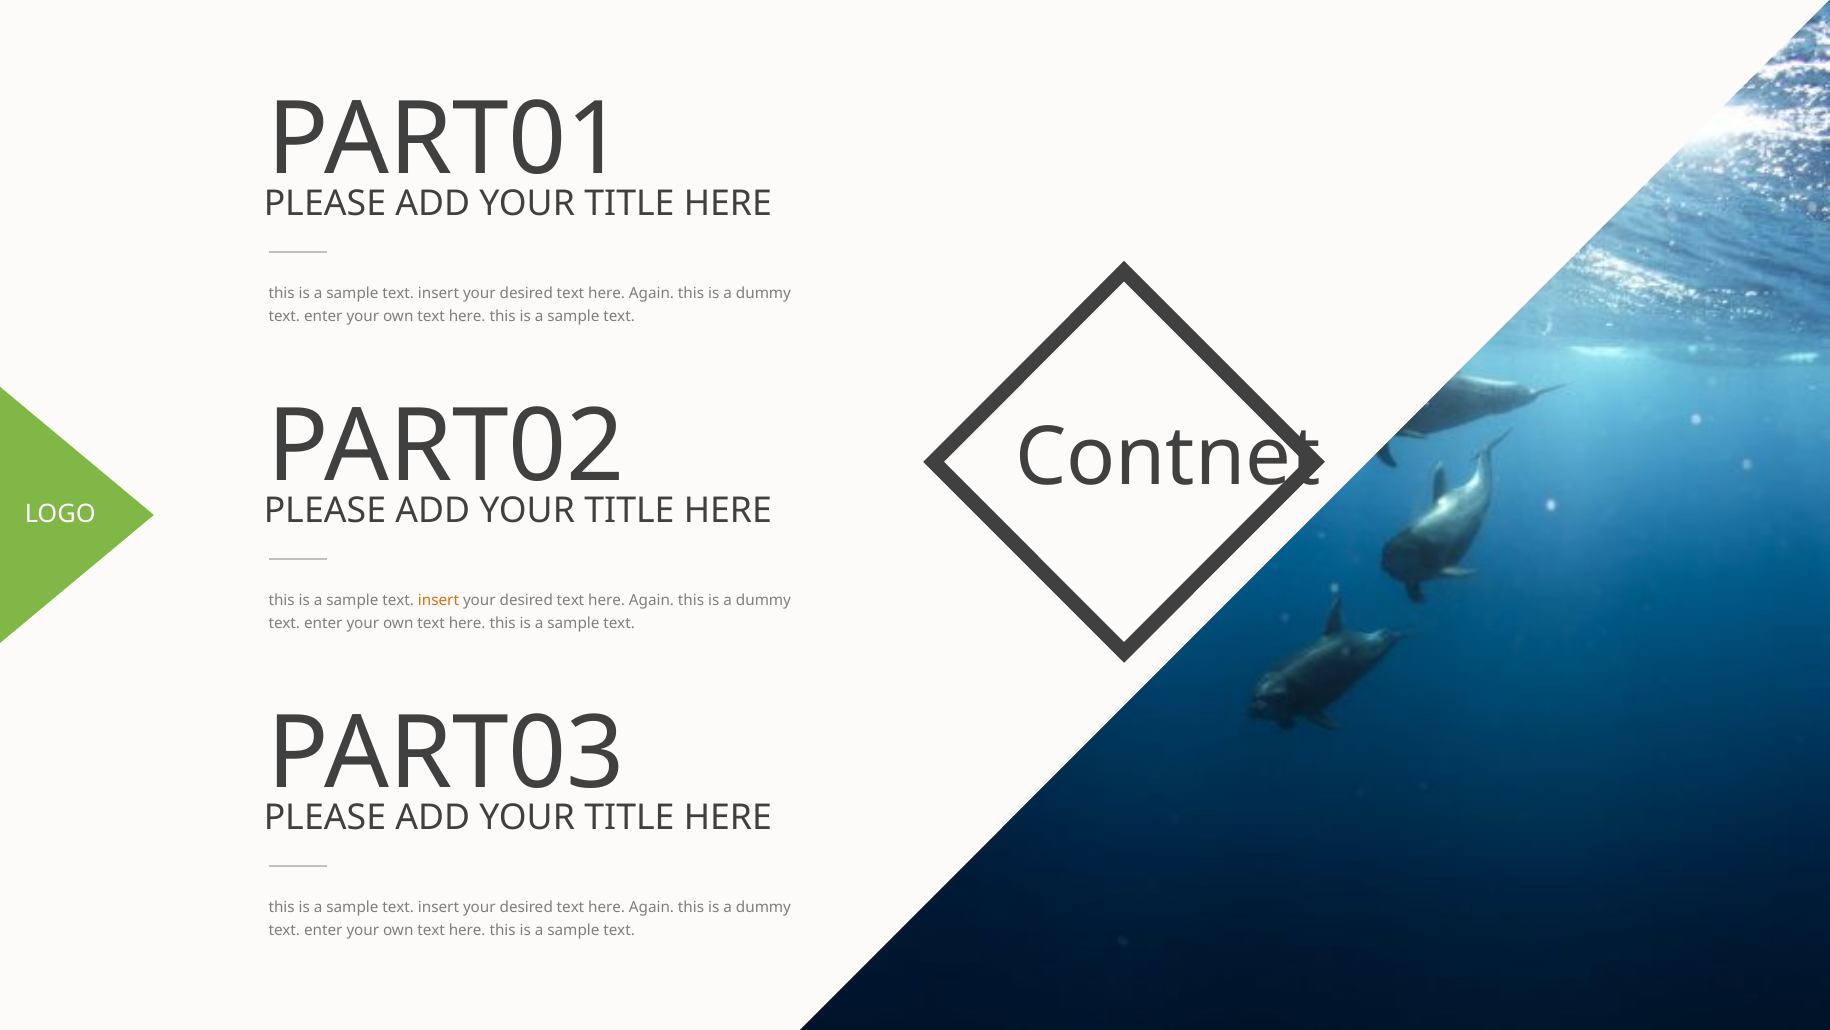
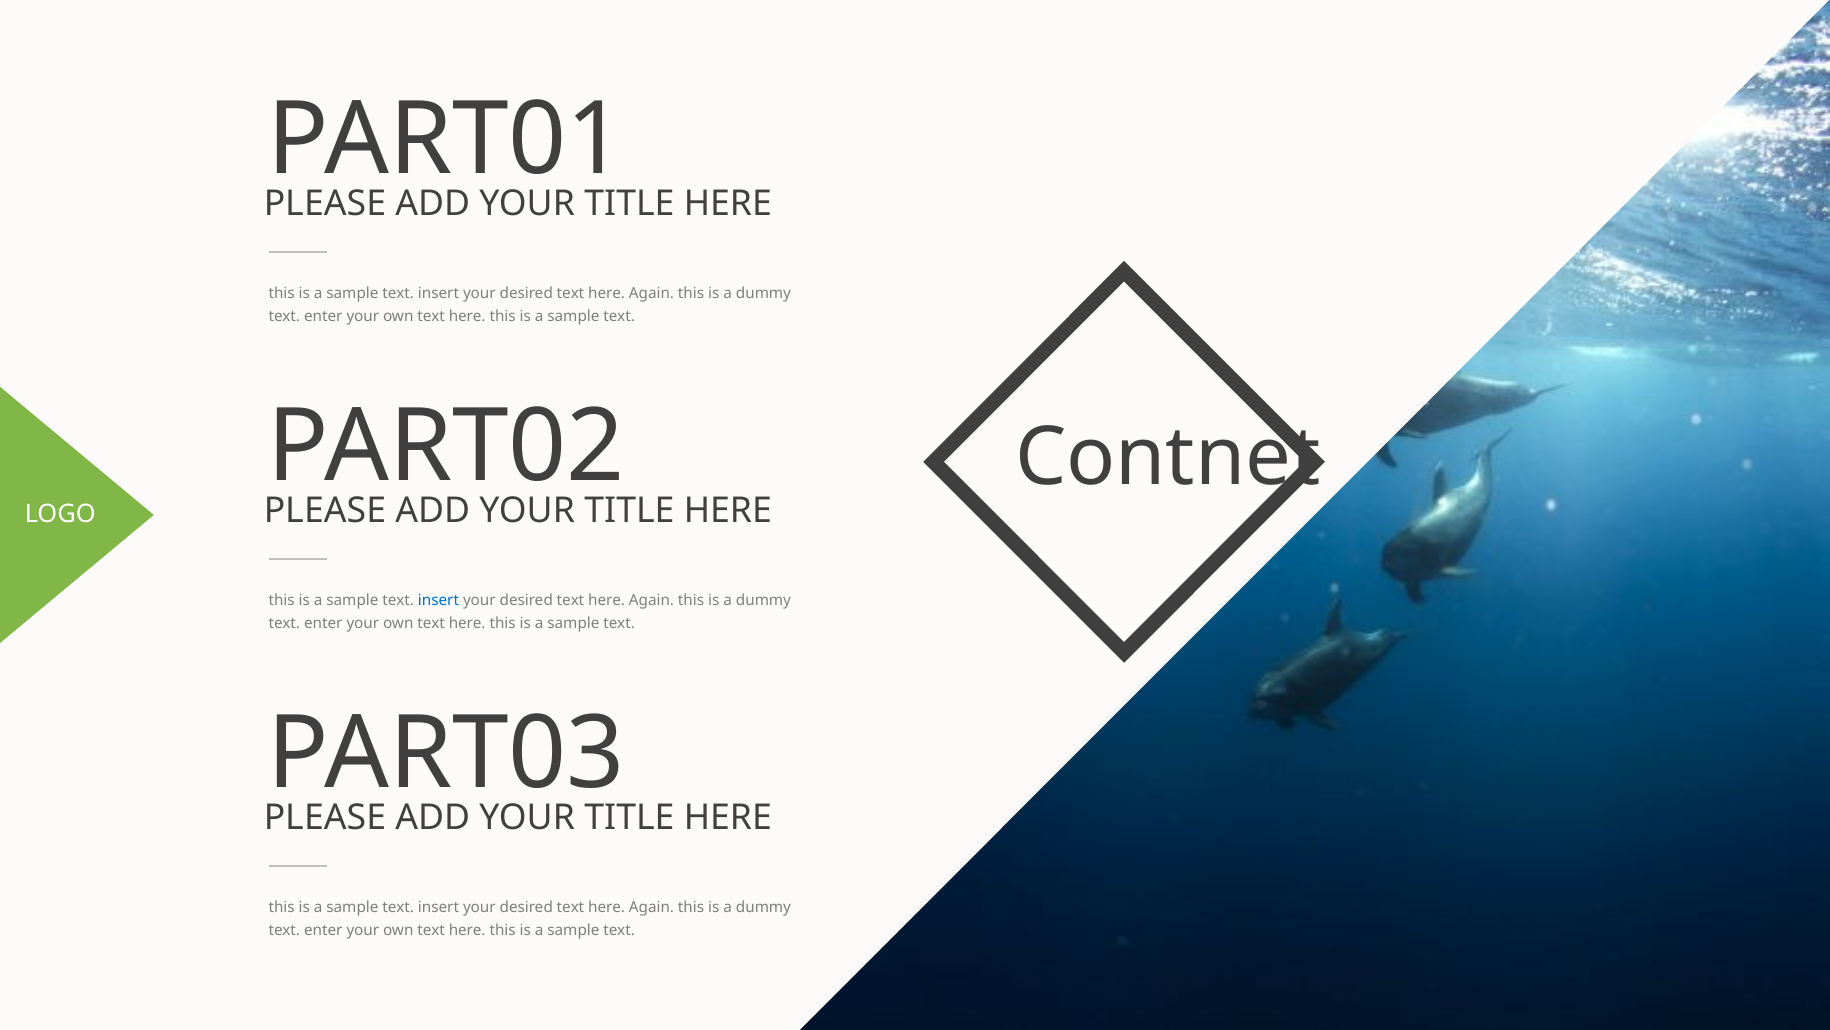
insert at (438, 600) colour: orange -> blue
